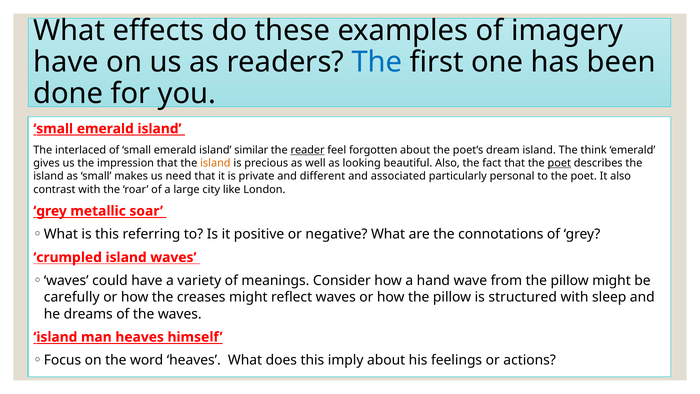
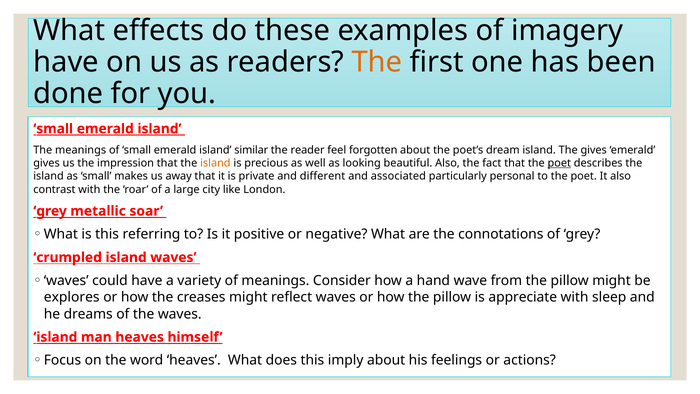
The at (377, 62) colour: blue -> orange
The interlaced: interlaced -> meanings
reader underline: present -> none
The think: think -> gives
need: need -> away
carefully: carefully -> explores
structured: structured -> appreciate
